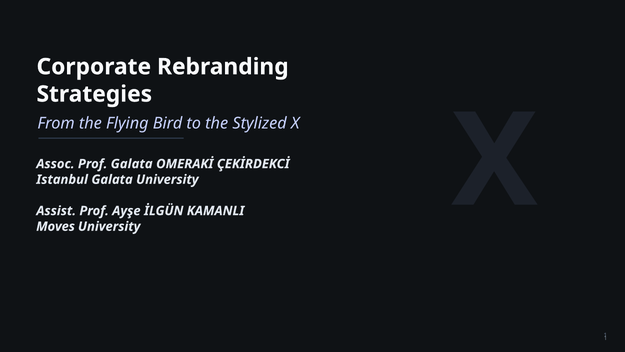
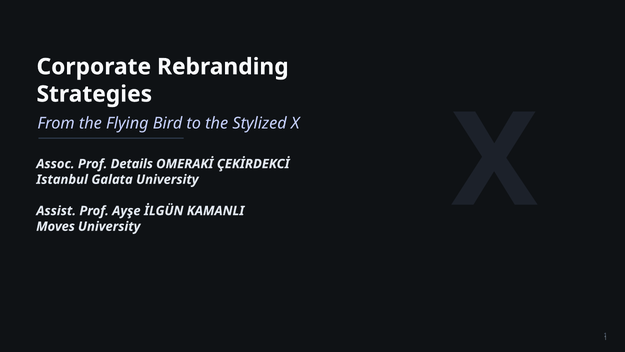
Prof Galata: Galata -> Details
